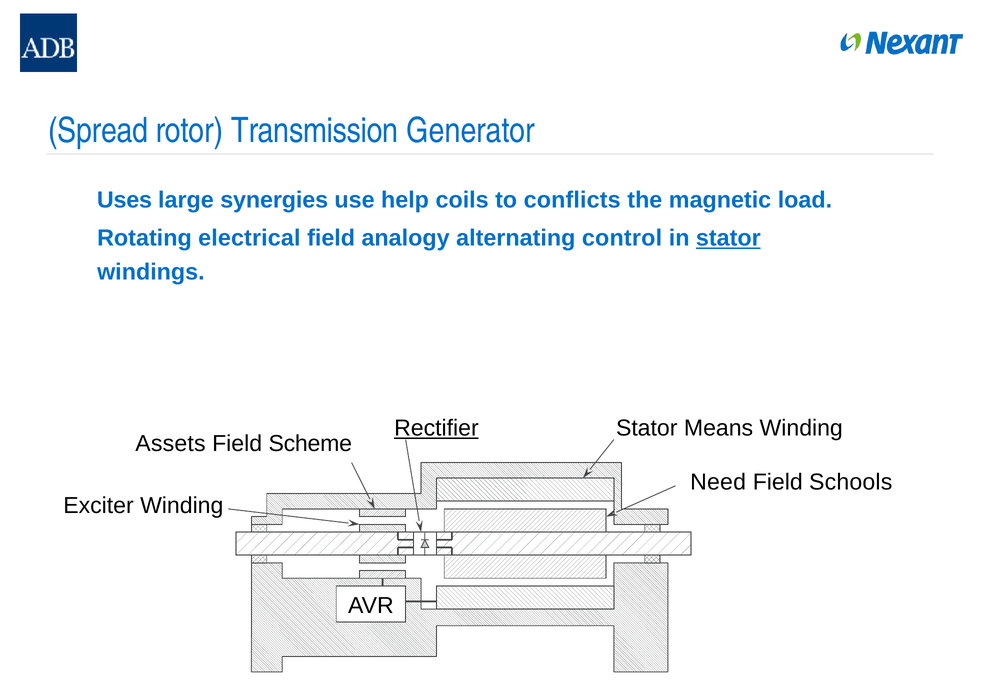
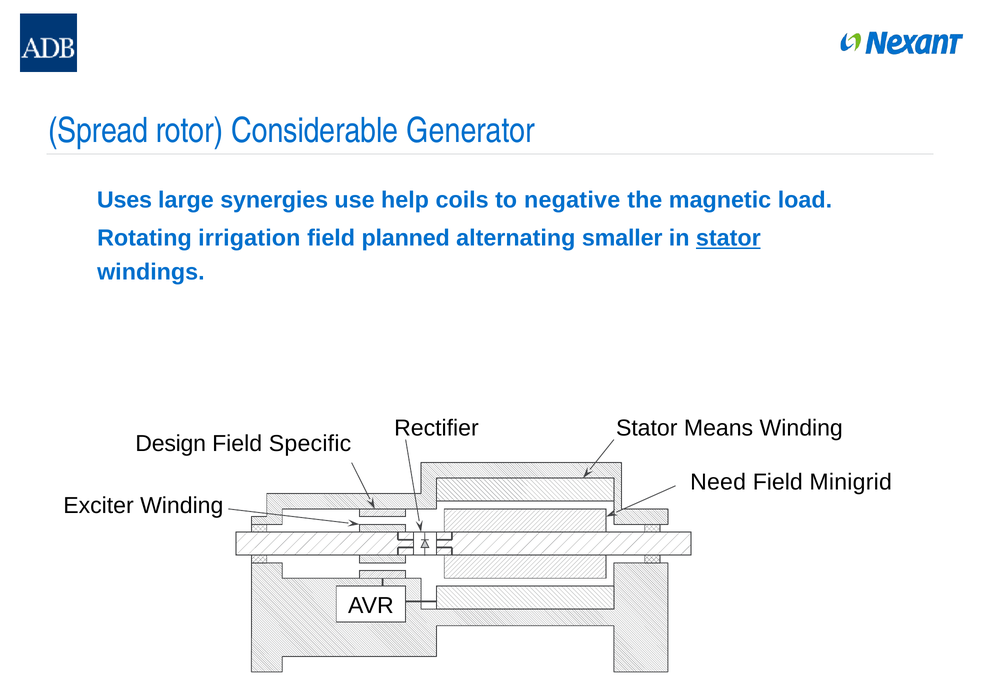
Transmission: Transmission -> Considerable
conflicts: conflicts -> negative
electrical: electrical -> irrigation
analogy: analogy -> planned
control: control -> smaller
Rectifier underline: present -> none
Assets: Assets -> Design
Scheme: Scheme -> Specific
Schools: Schools -> Minigrid
